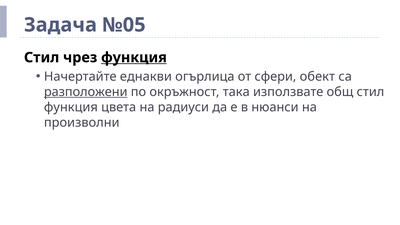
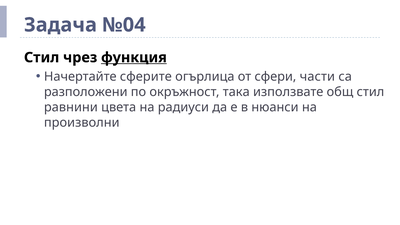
№05: №05 -> №04
еднакви: еднакви -> сферите
обект: обект -> части
разположени underline: present -> none
функция at (71, 107): функция -> равнини
